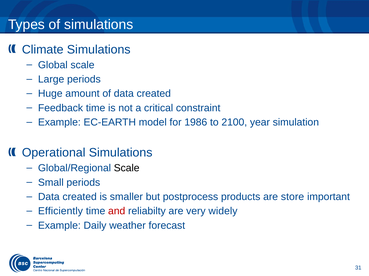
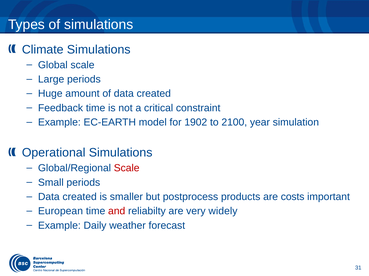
1986: 1986 -> 1902
Scale at (127, 169) colour: black -> red
store: store -> costs
Efficiently: Efficiently -> European
